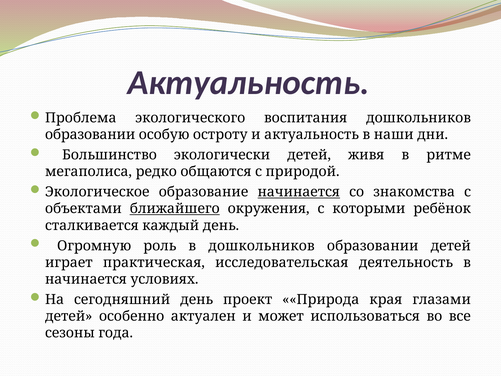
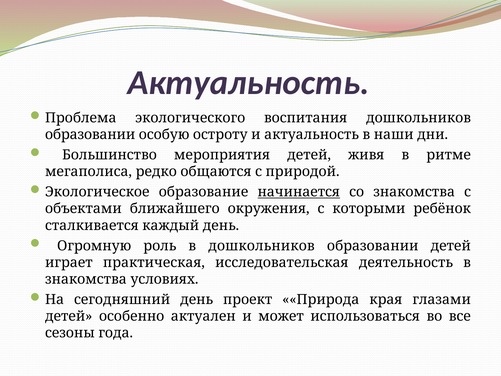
экологически: экологически -> мероприятия
ближайшего underline: present -> none
начинается at (86, 279): начинается -> знакомства
